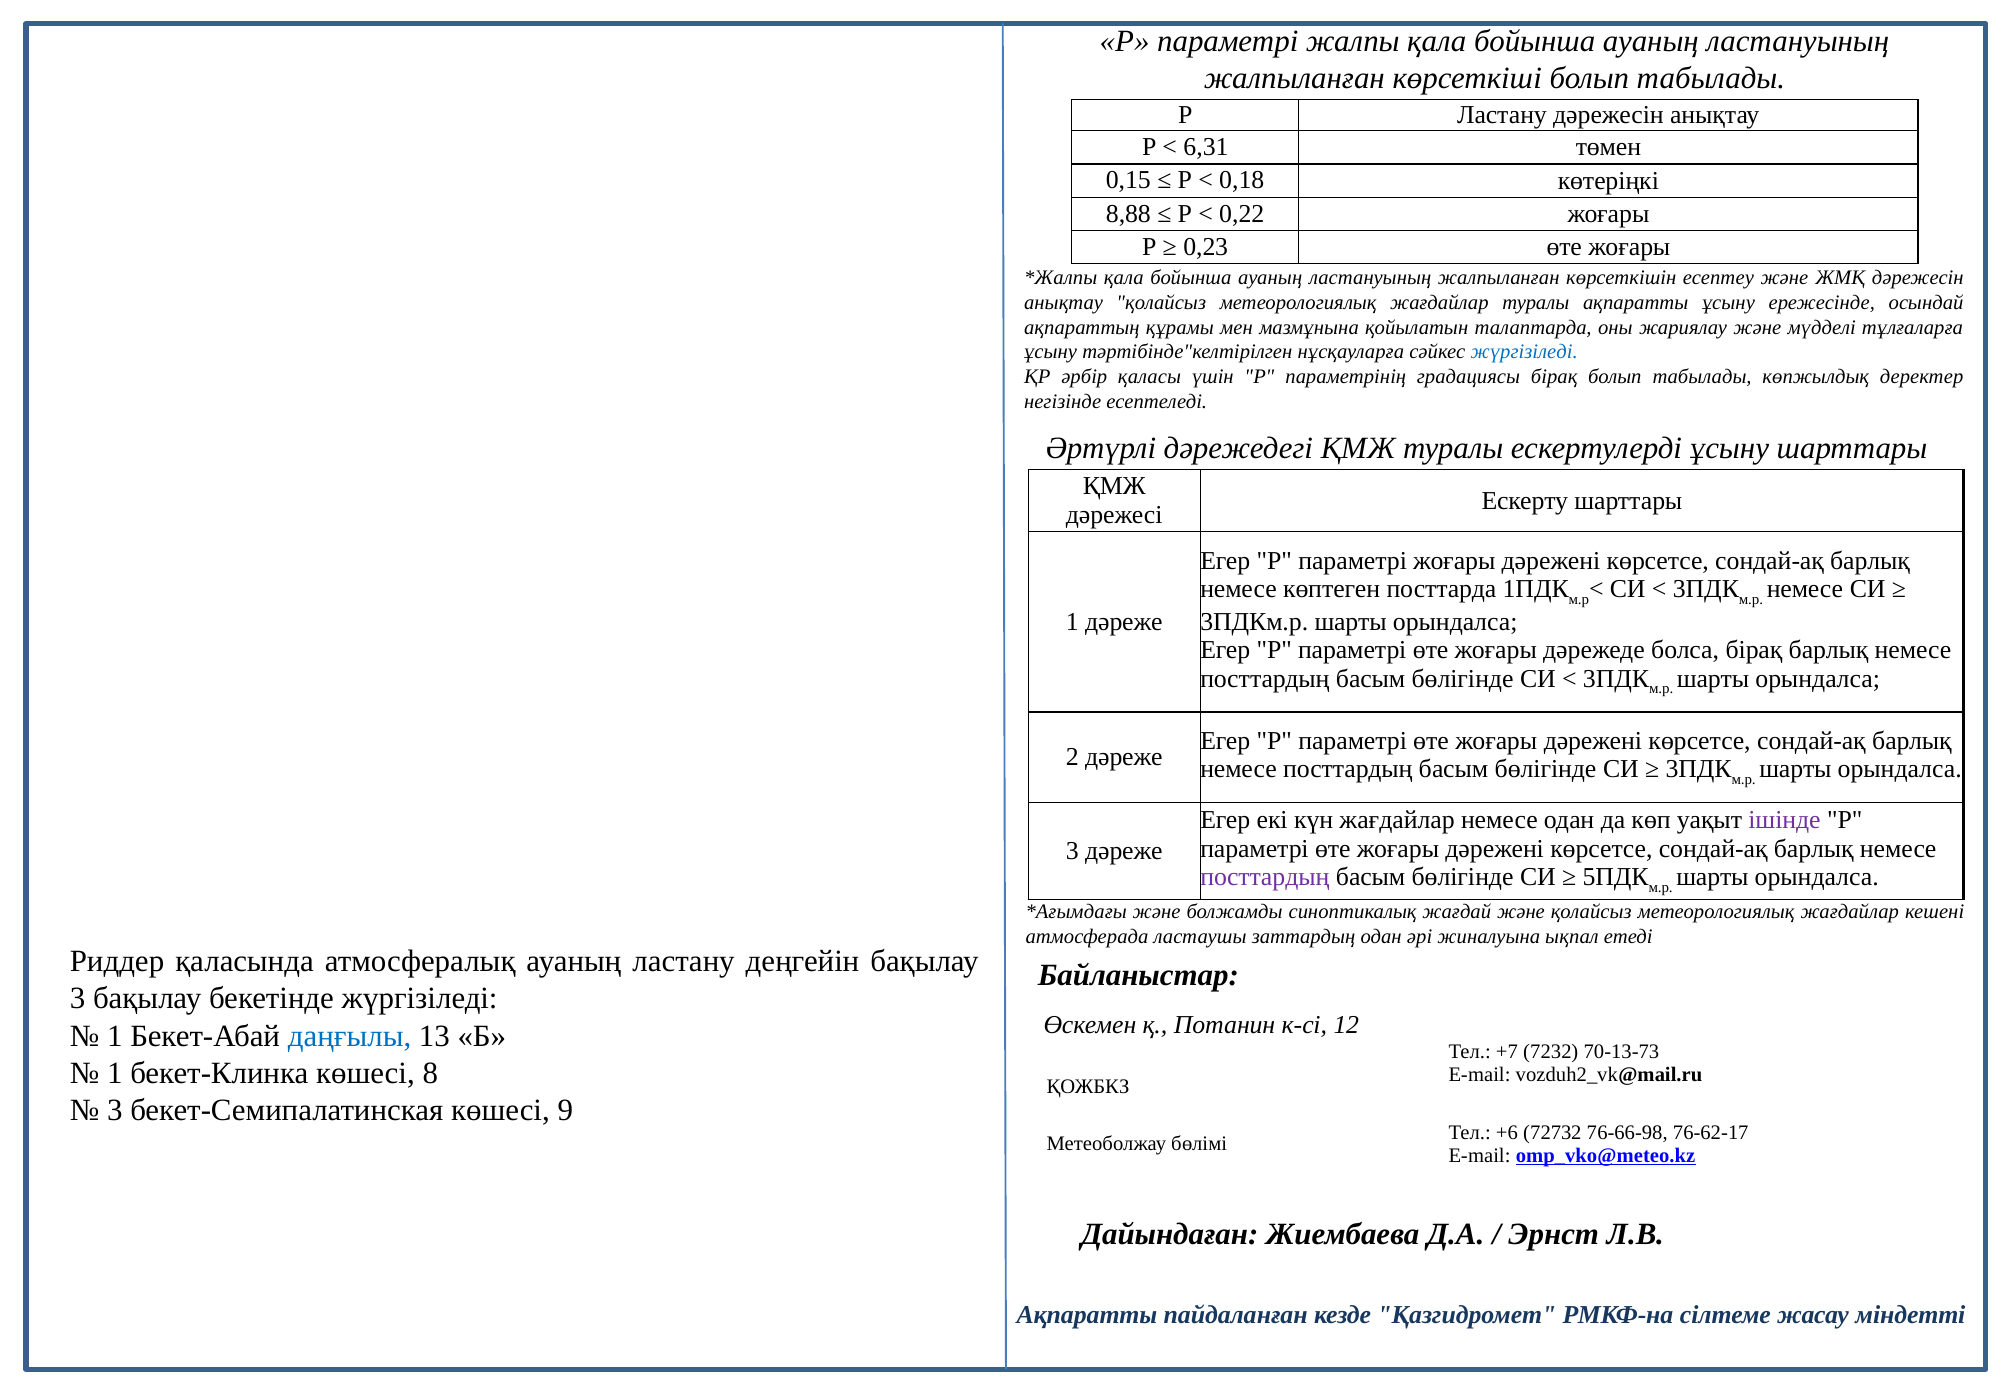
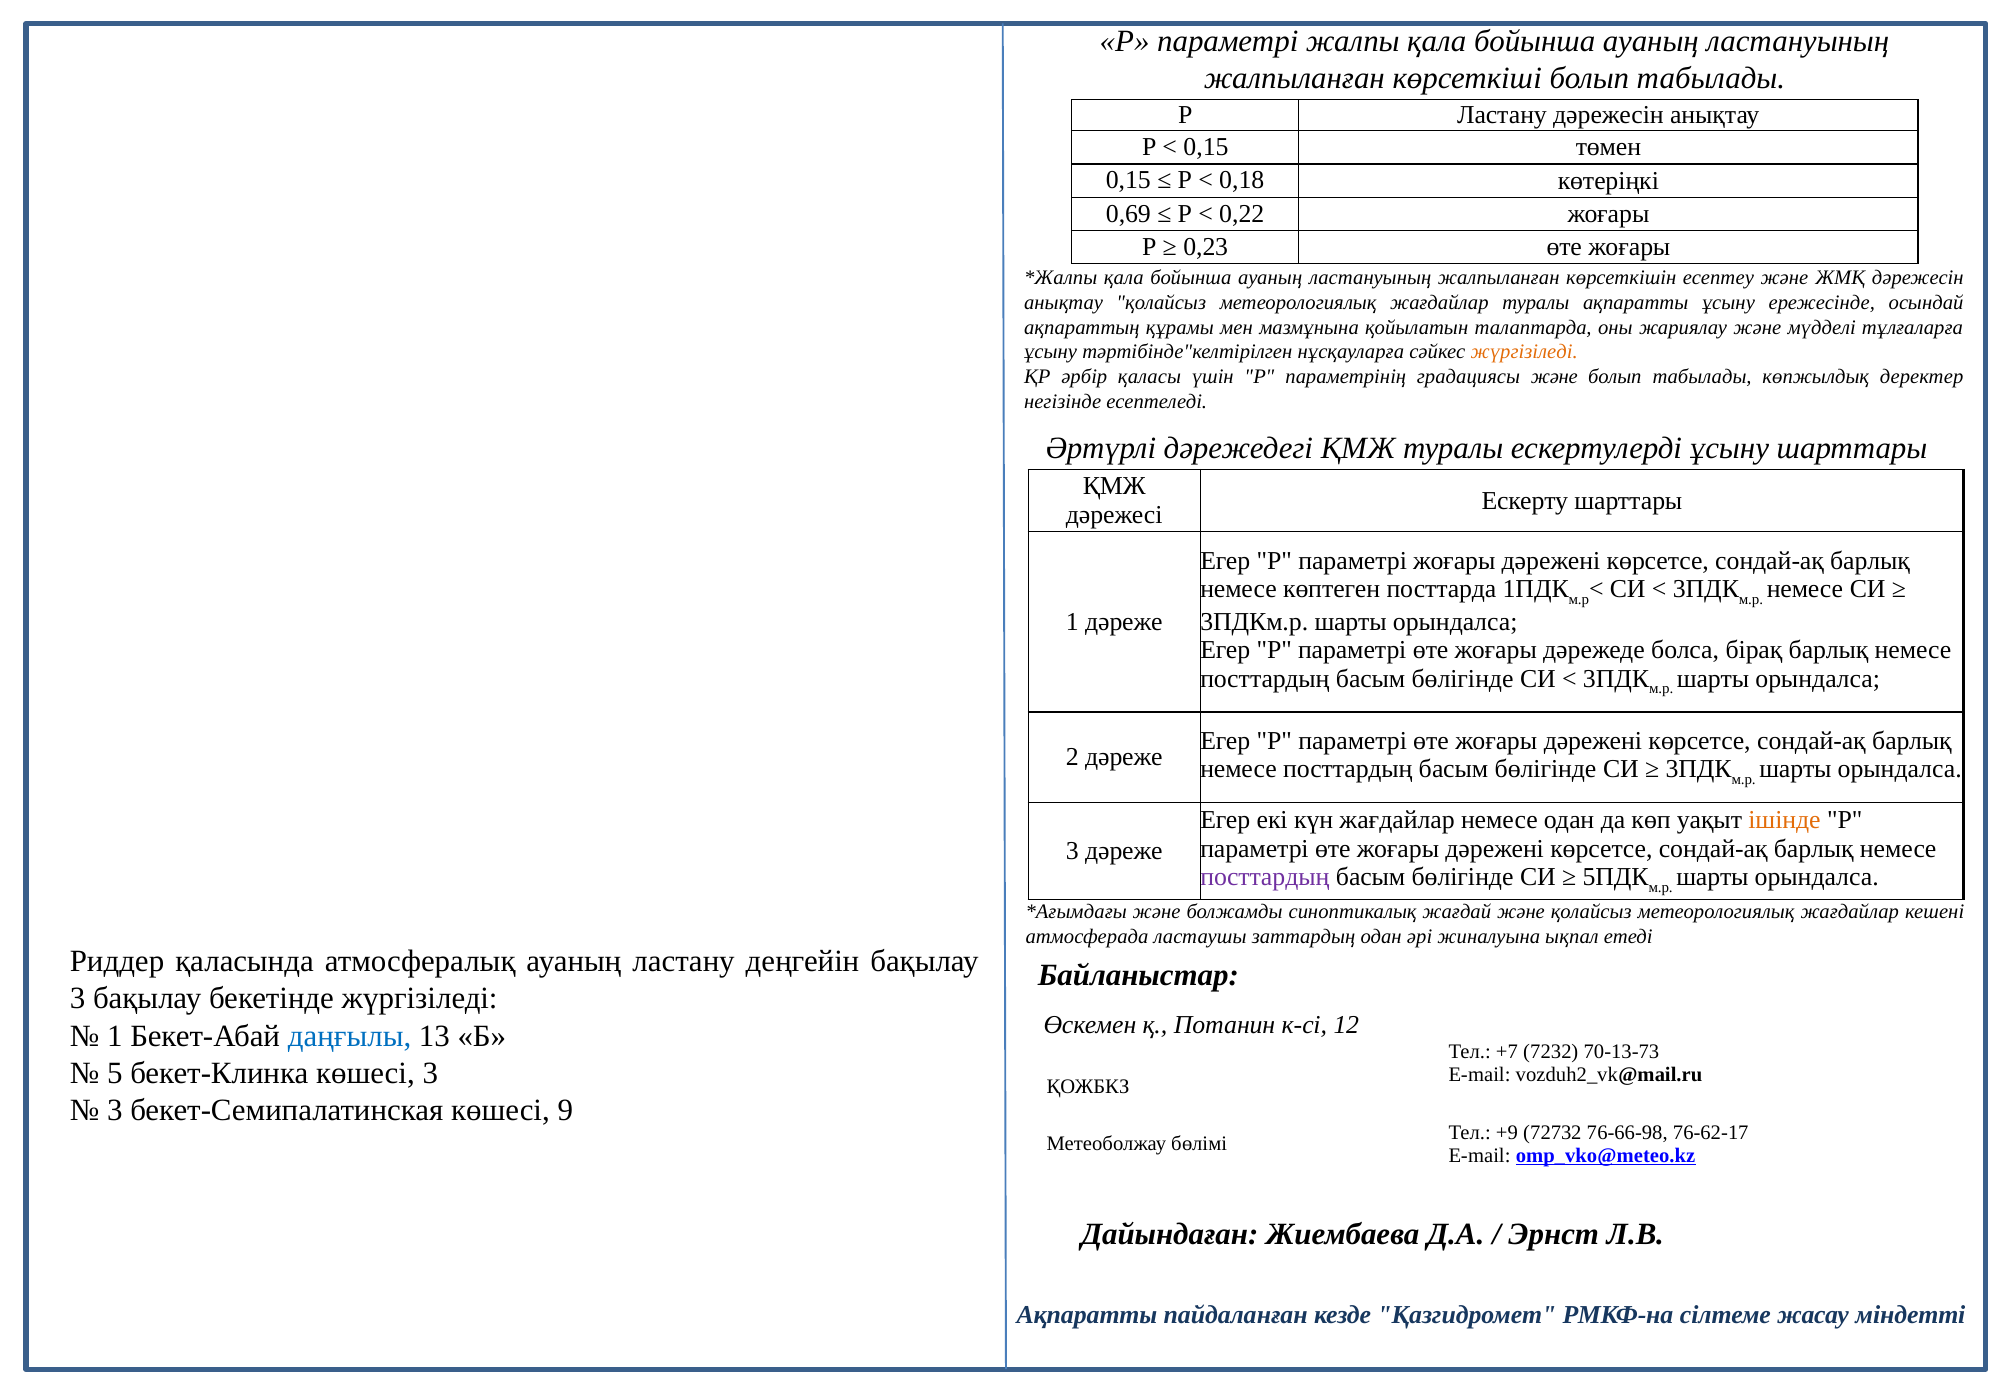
6,31 at (1206, 147): 6,31 -> 0,15
8,88: 8,88 -> 0,69
жүргізіледі at (1524, 352) colour: blue -> orange
градациясы бірақ: бірақ -> және
ішінде colour: purple -> orange
1 at (115, 1073): 1 -> 5
көшесі 8: 8 -> 3
+6: +6 -> +9
